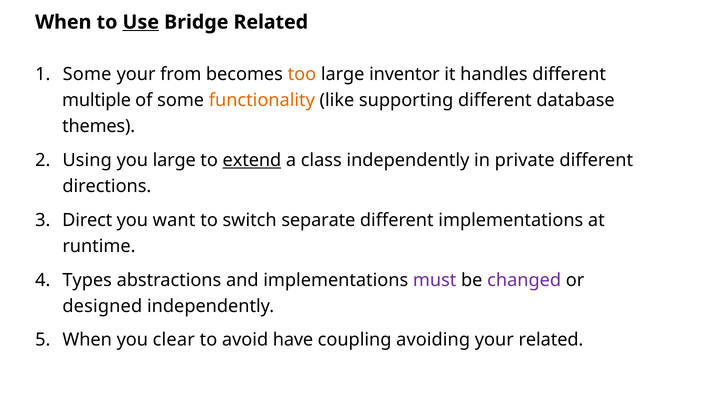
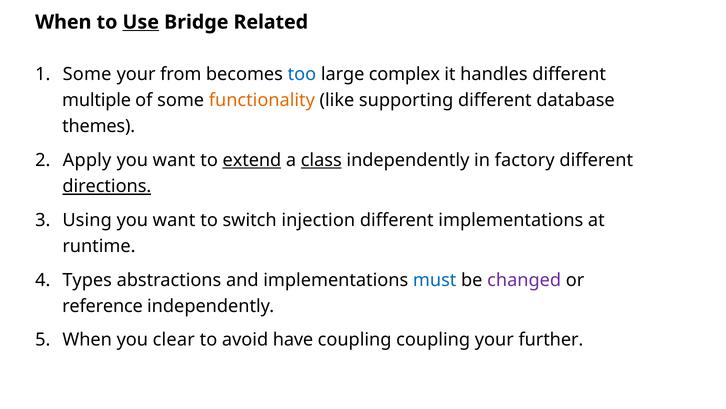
too colour: orange -> blue
inventor: inventor -> complex
Using: Using -> Apply
large at (174, 160): large -> want
class underline: none -> present
private: private -> factory
directions underline: none -> present
Direct: Direct -> Using
separate: separate -> injection
must colour: purple -> blue
designed: designed -> reference
coupling avoiding: avoiding -> coupling
your related: related -> further
